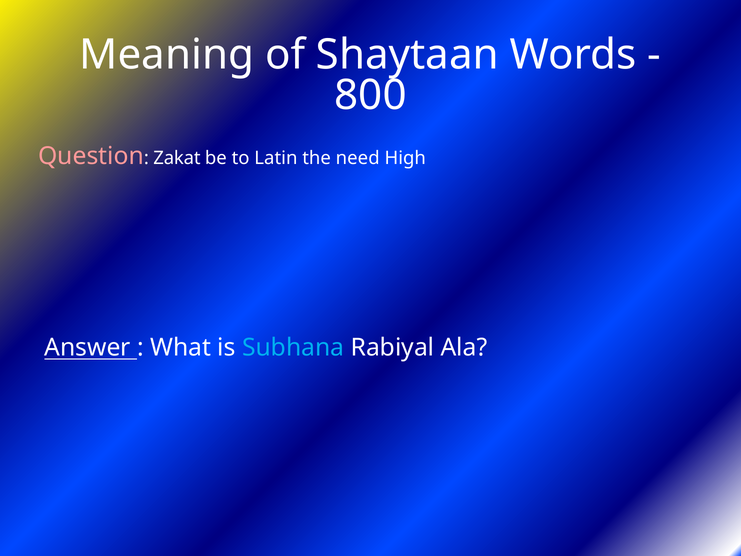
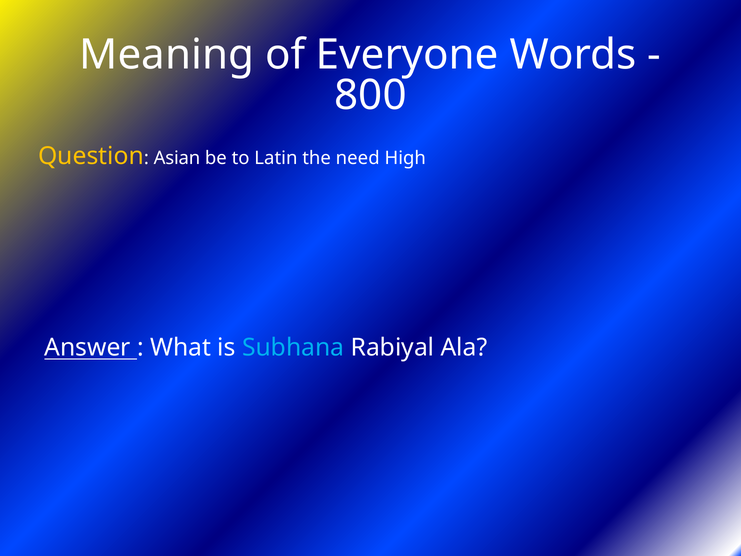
Shaytaan: Shaytaan -> Everyone
Question colour: pink -> yellow
Zakat: Zakat -> Asian
